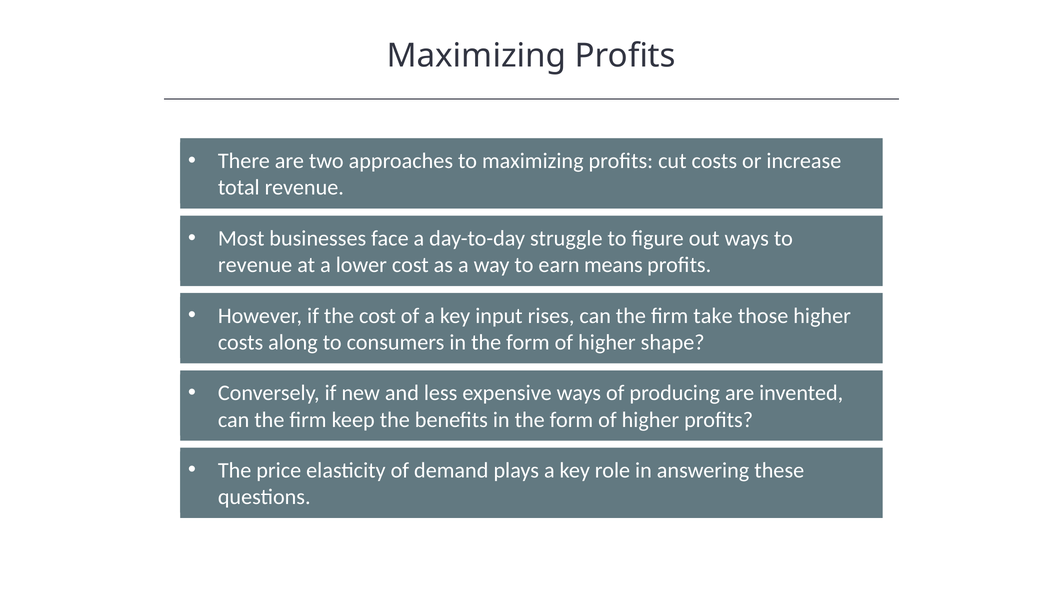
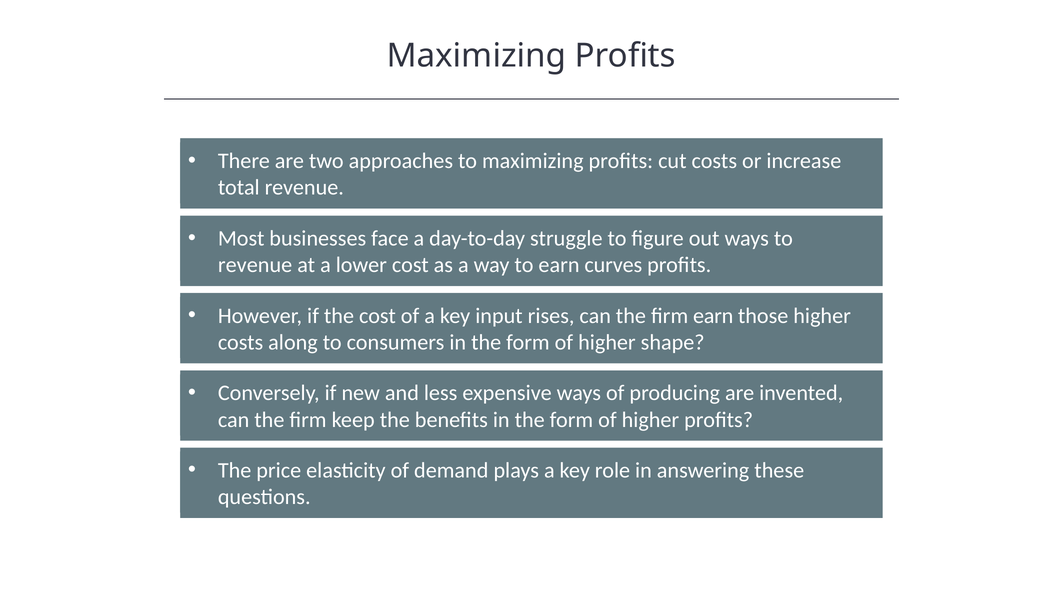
means: means -> curves
firm take: take -> earn
